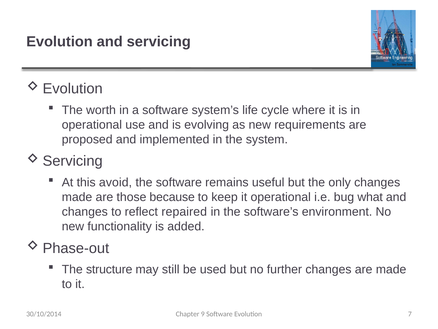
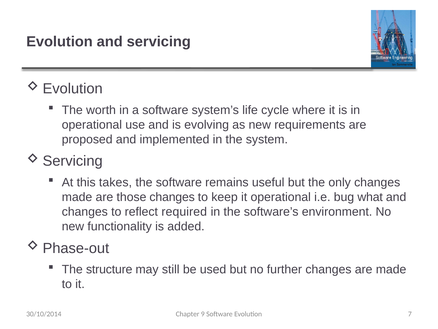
avoid: avoid -> takes
those because: because -> changes
repaired: repaired -> required
